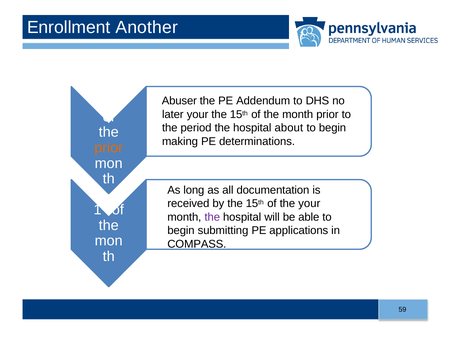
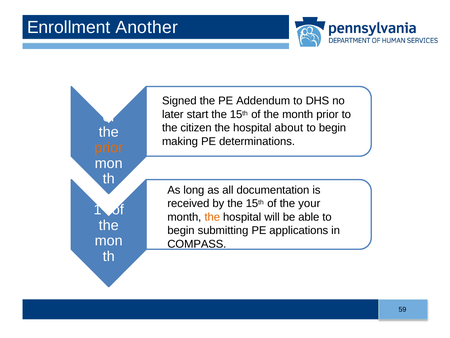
Abuser: Abuser -> Signed
later your: your -> start
period: period -> citizen
the at (212, 217) colour: purple -> orange
